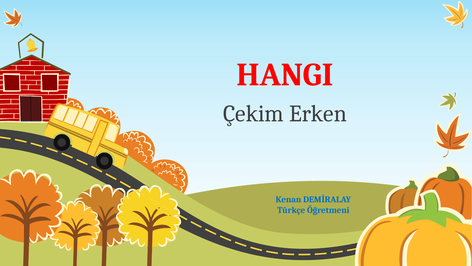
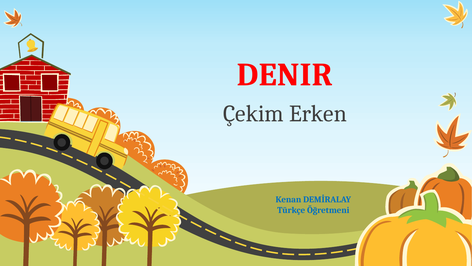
HANGI: HANGI -> DENIR
